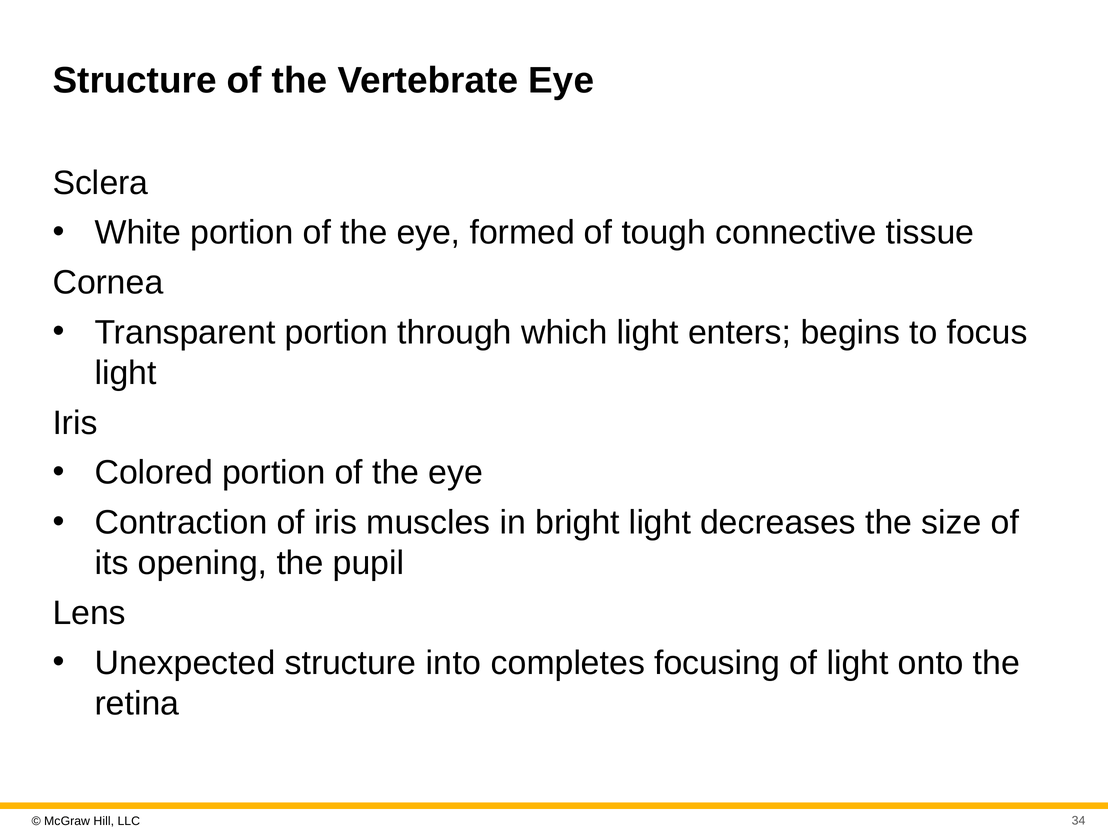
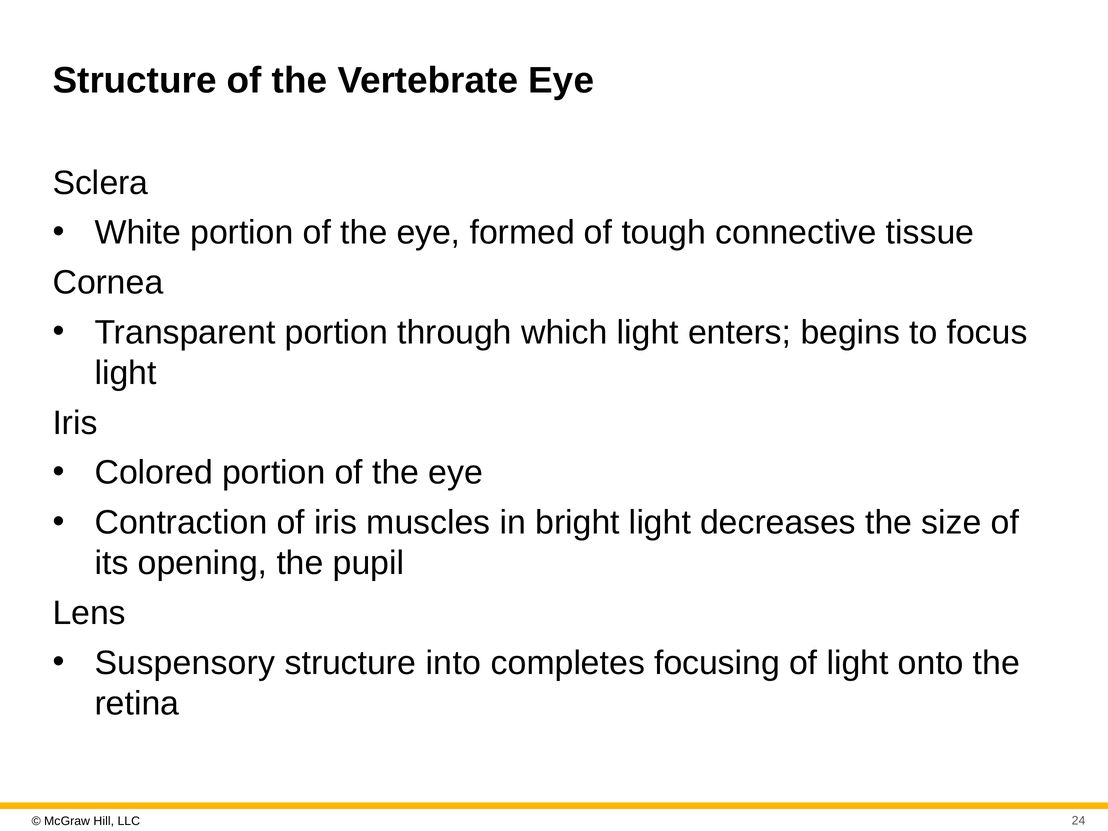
Unexpected: Unexpected -> Suspensory
34: 34 -> 24
